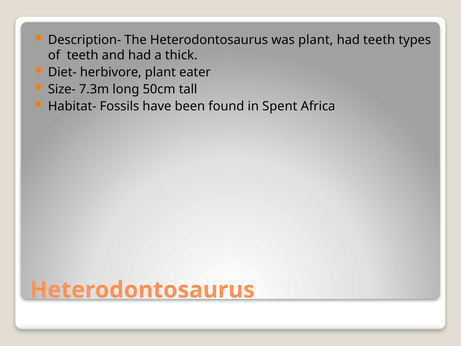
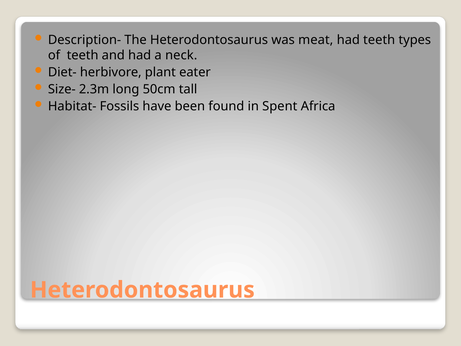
was plant: plant -> meat
thick: thick -> neck
7.3m: 7.3m -> 2.3m
